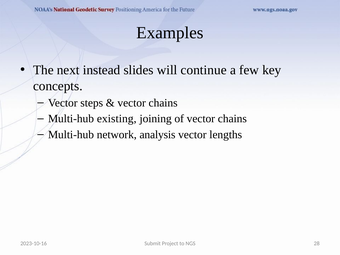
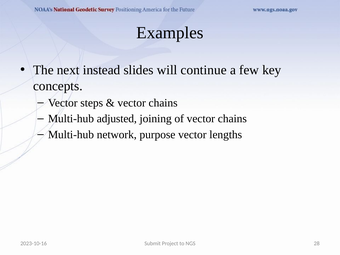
existing: existing -> adjusted
analysis: analysis -> purpose
